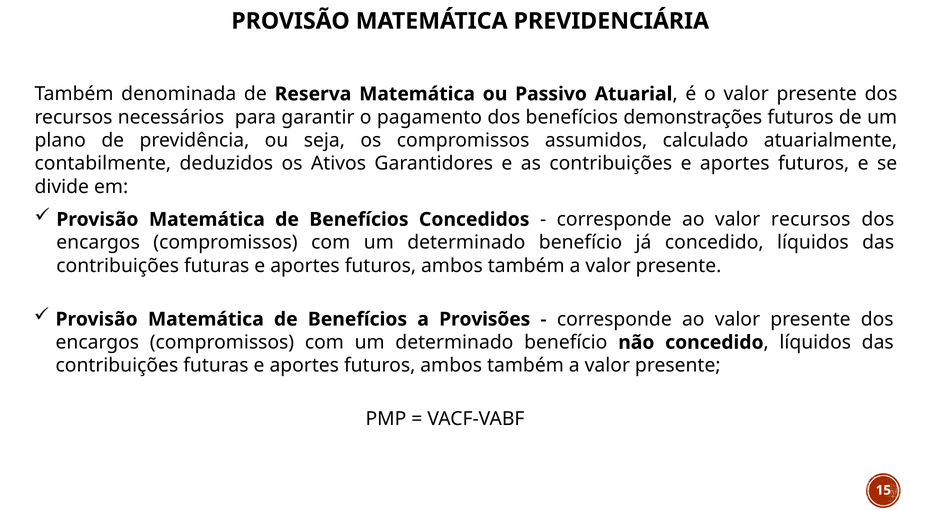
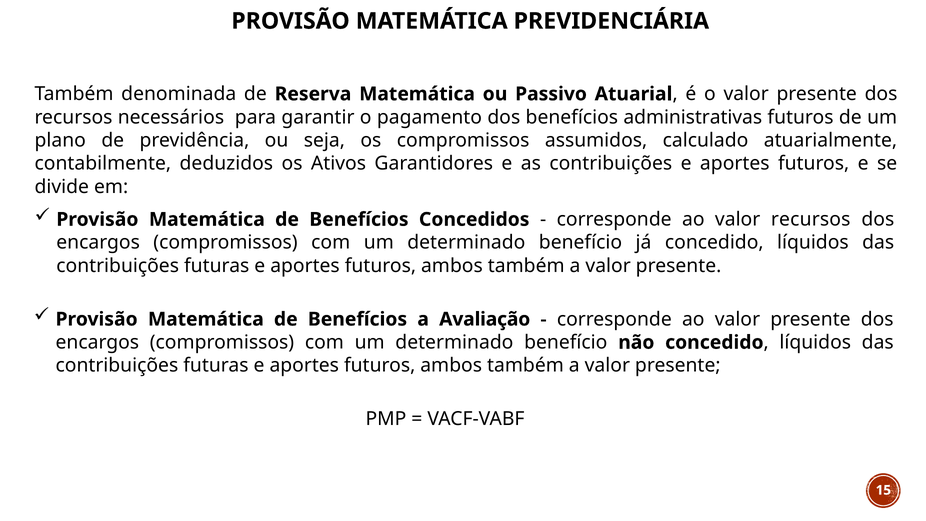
demonstrações: demonstrações -> administrativas
Provisões: Provisões -> Avaliação
